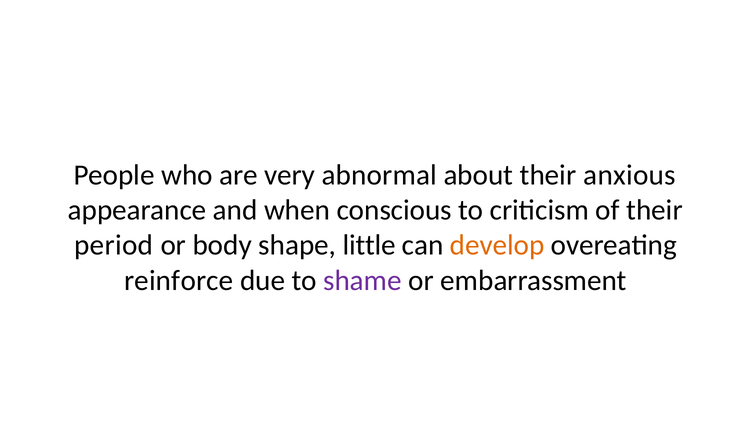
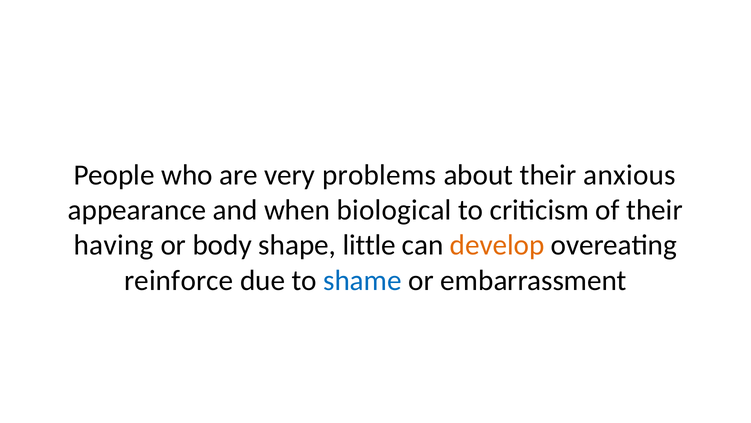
abnormal: abnormal -> problems
conscious: conscious -> biological
period: period -> having
shame colour: purple -> blue
